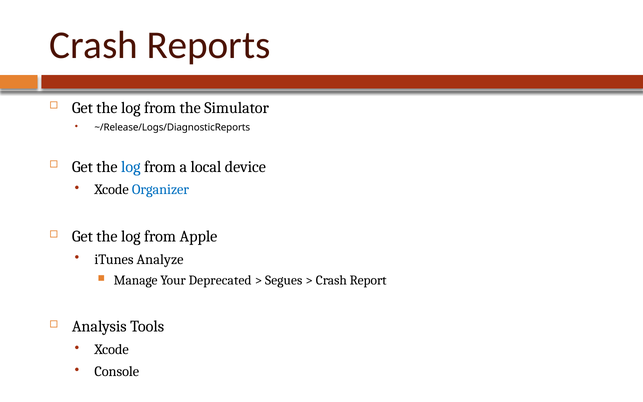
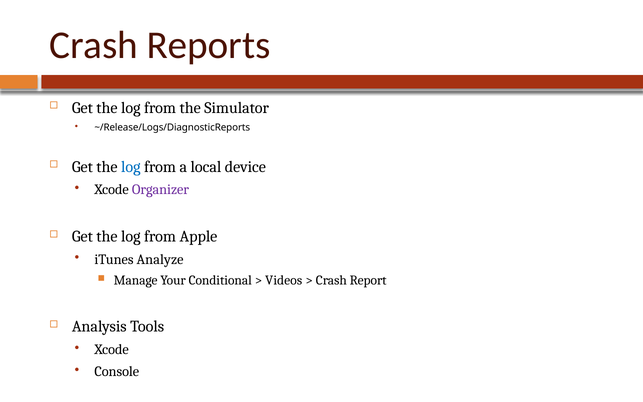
Organizer colour: blue -> purple
Deprecated: Deprecated -> Conditional
Segues: Segues -> Videos
